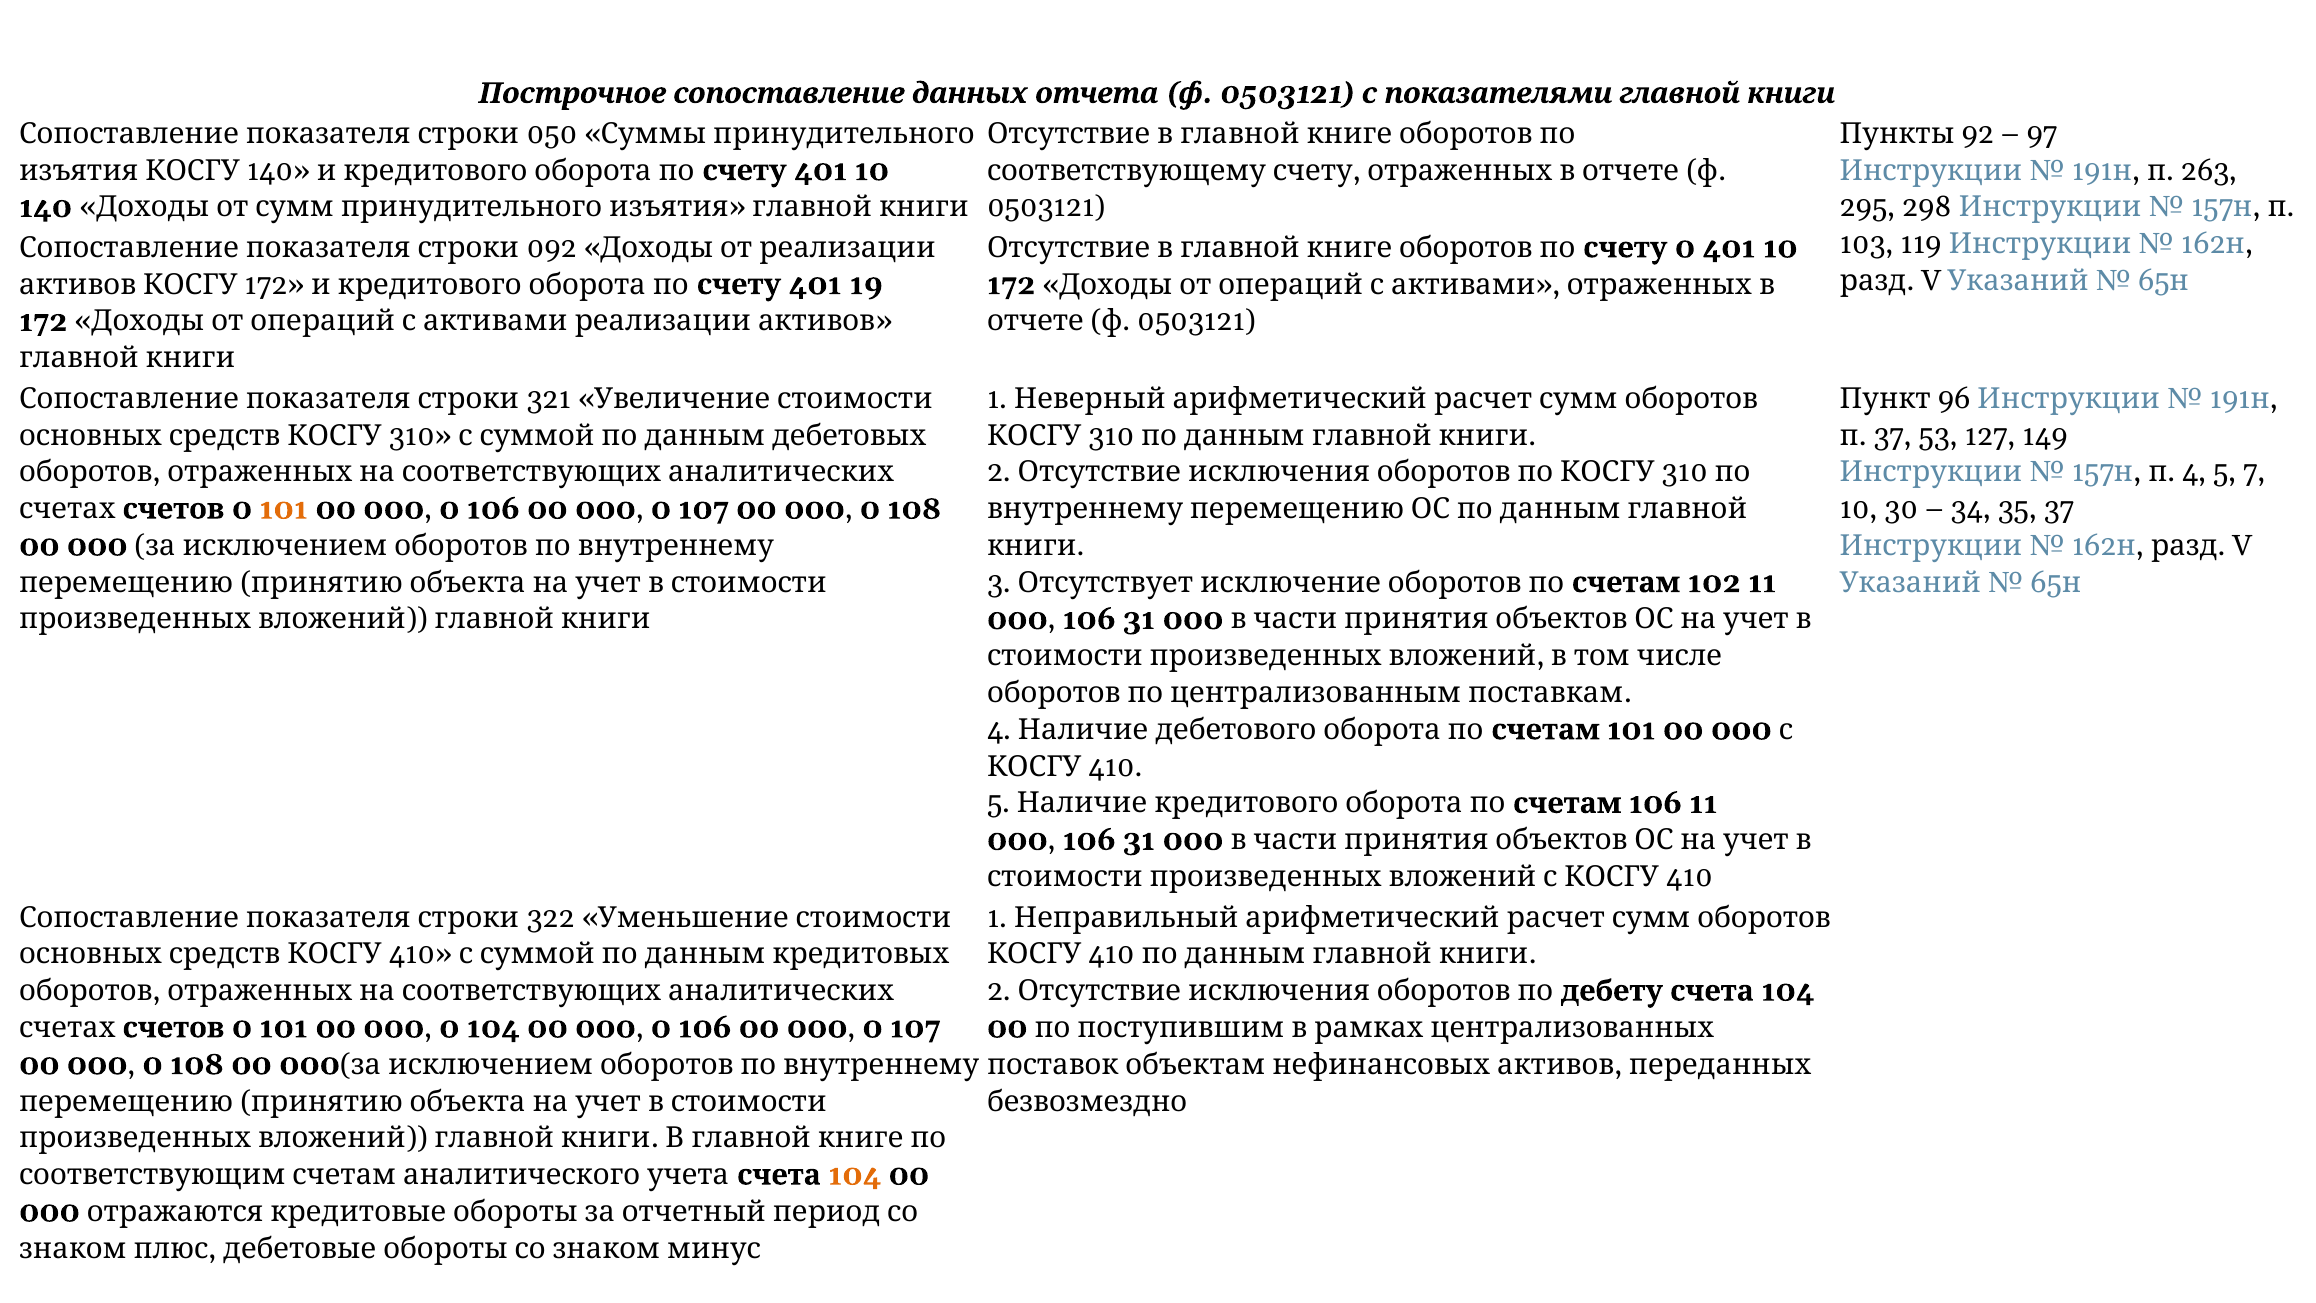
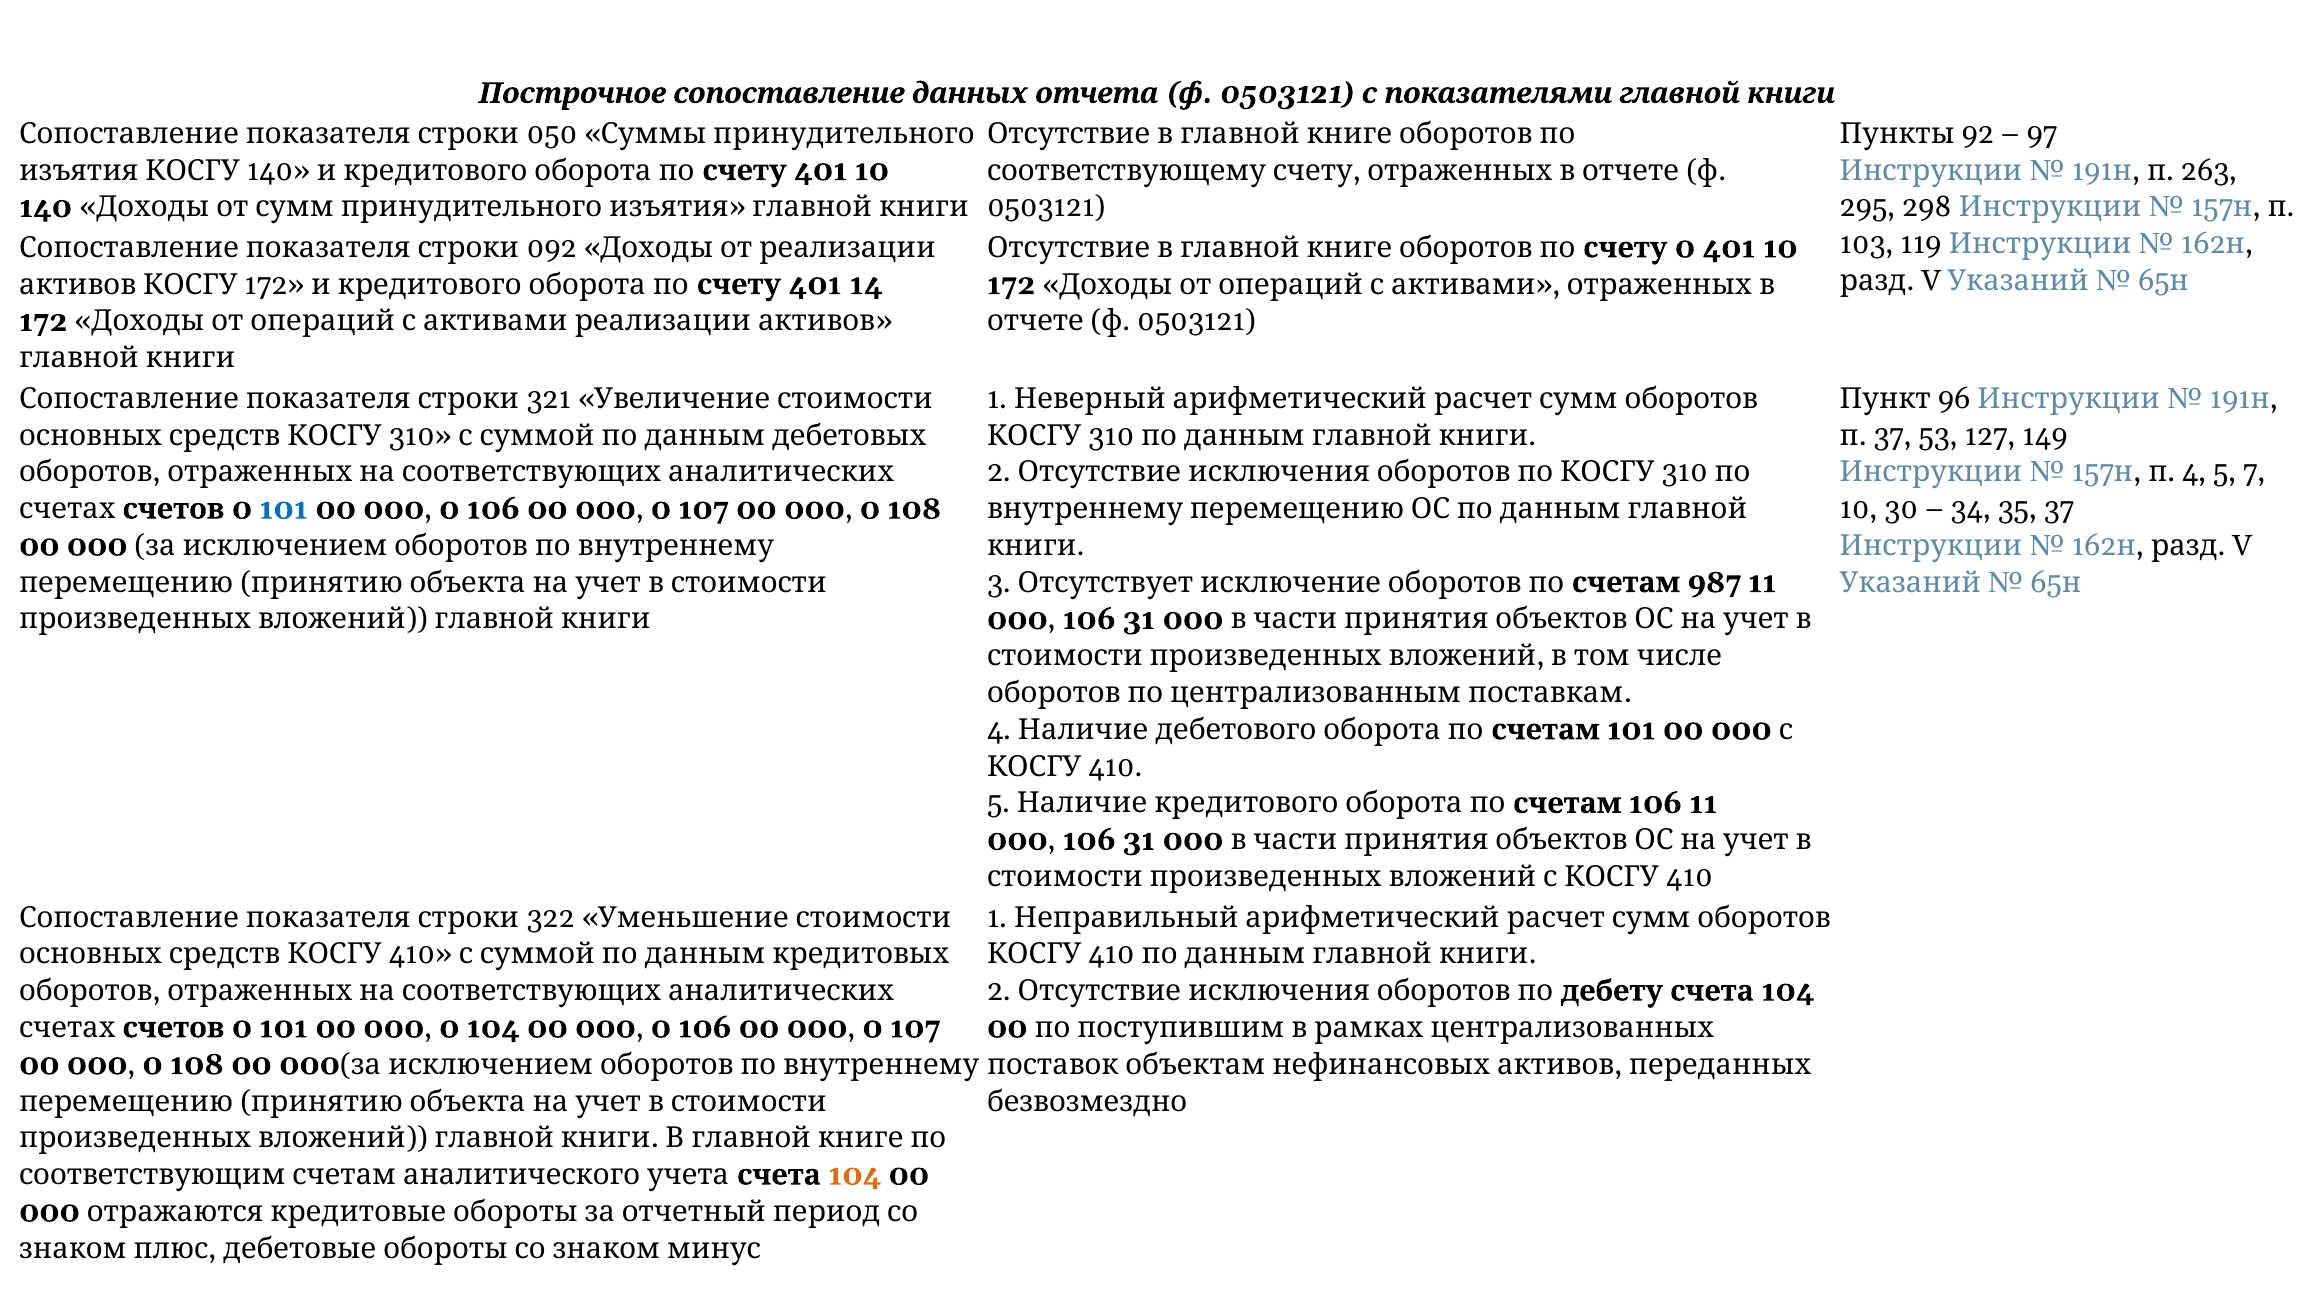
19: 19 -> 14
101 at (284, 509) colour: orange -> blue
102: 102 -> 987
